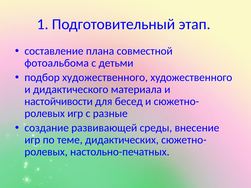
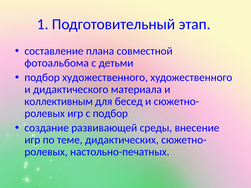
настойчивости: настойчивости -> коллективным
с разные: разные -> подбор
